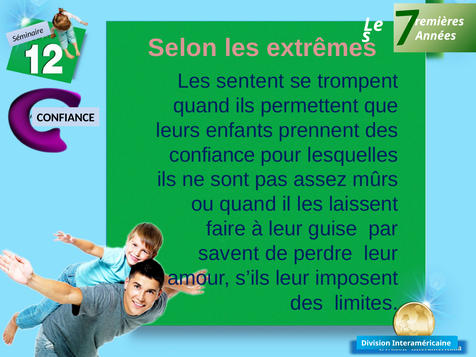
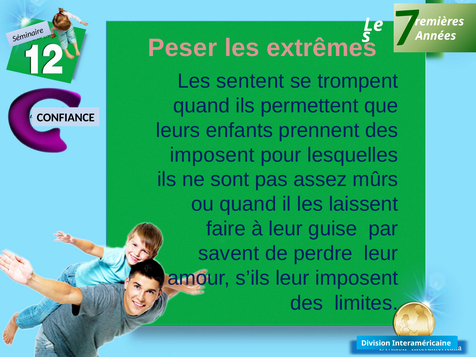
Selon: Selon -> Peser
confiance at (212, 155): confiance -> imposent
